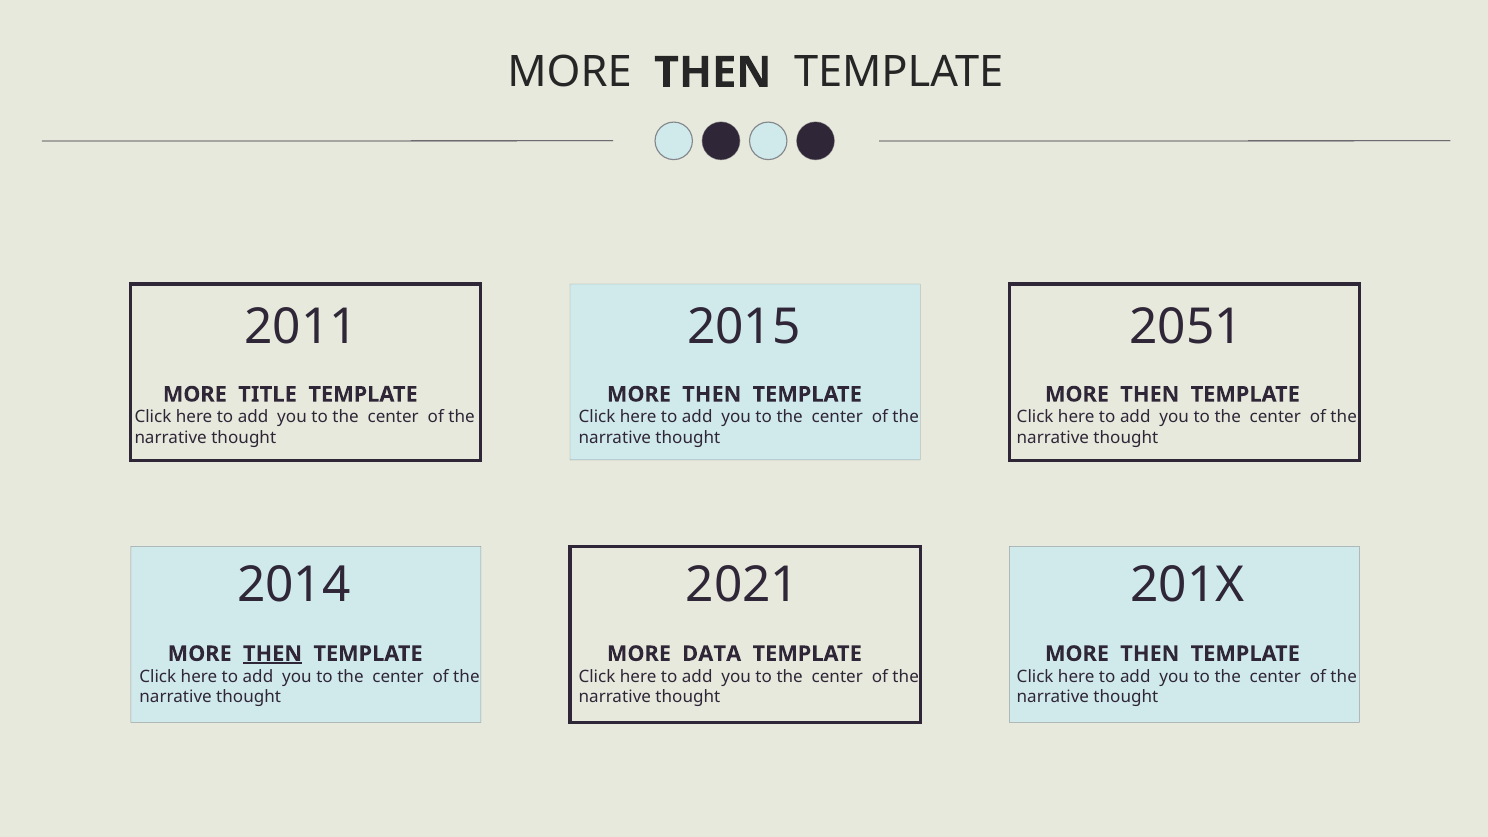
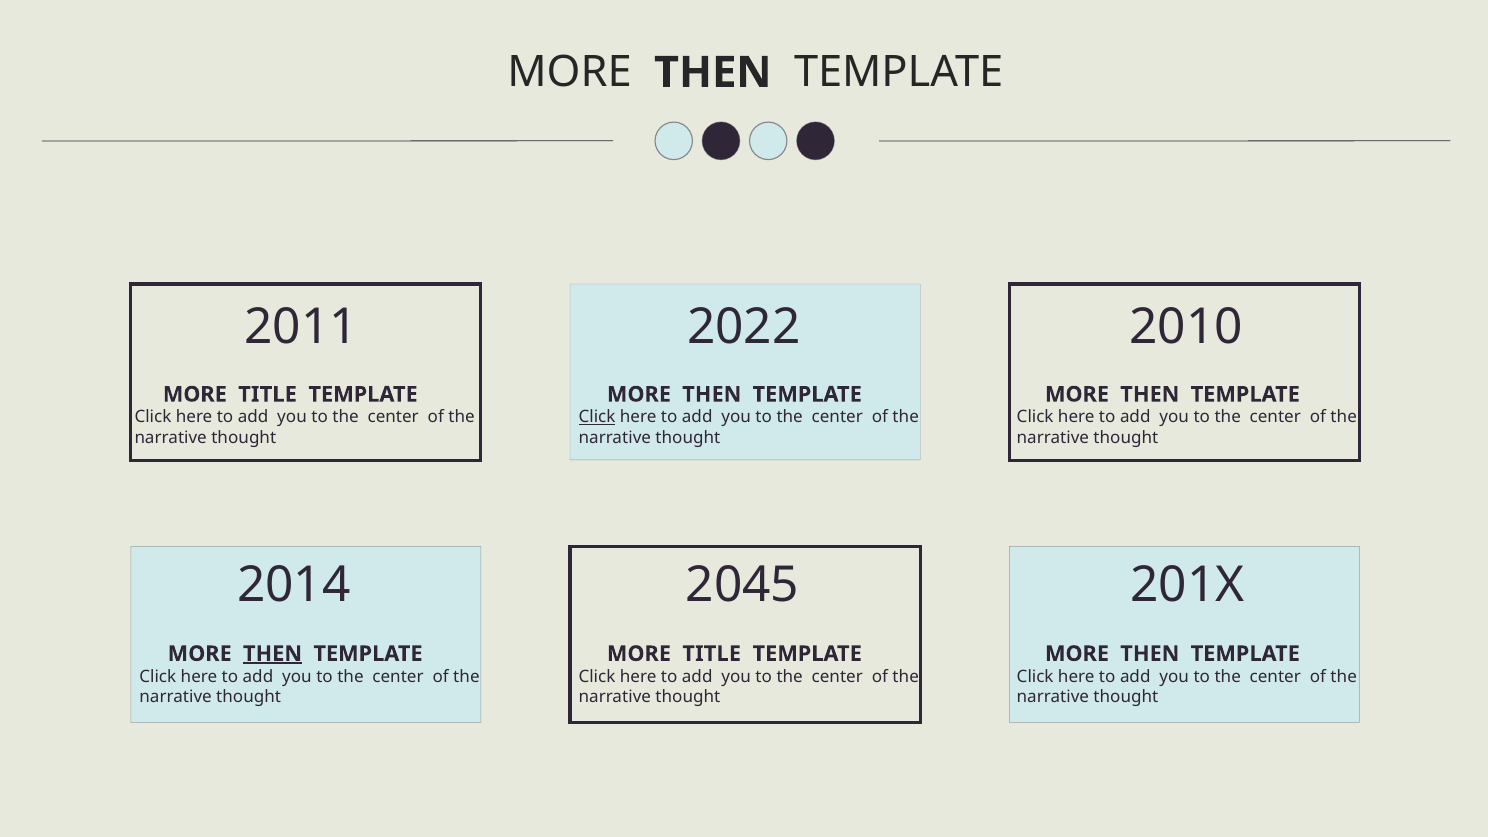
2015: 2015 -> 2022
2051: 2051 -> 2010
Click at (597, 417) underline: none -> present
2021: 2021 -> 2045
DATA at (712, 654): DATA -> TITLE
